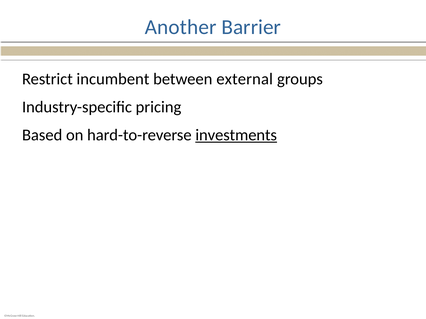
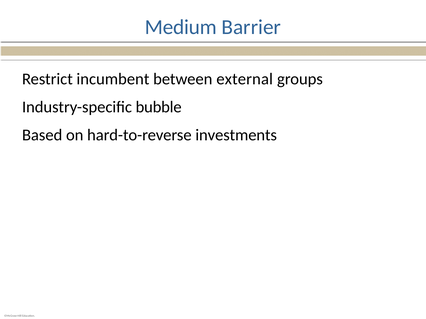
Another: Another -> Medium
pricing: pricing -> bubble
investments underline: present -> none
